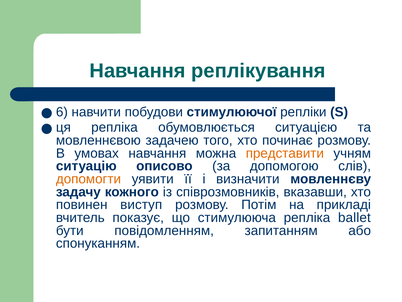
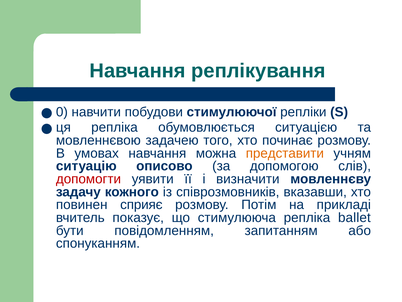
6: 6 -> 0
допомогти colour: orange -> red
виступ: виступ -> сприяє
